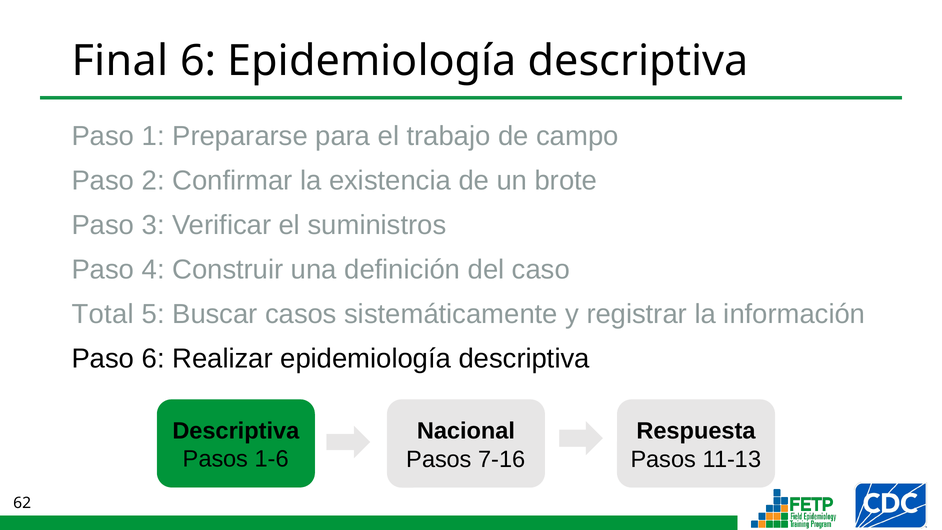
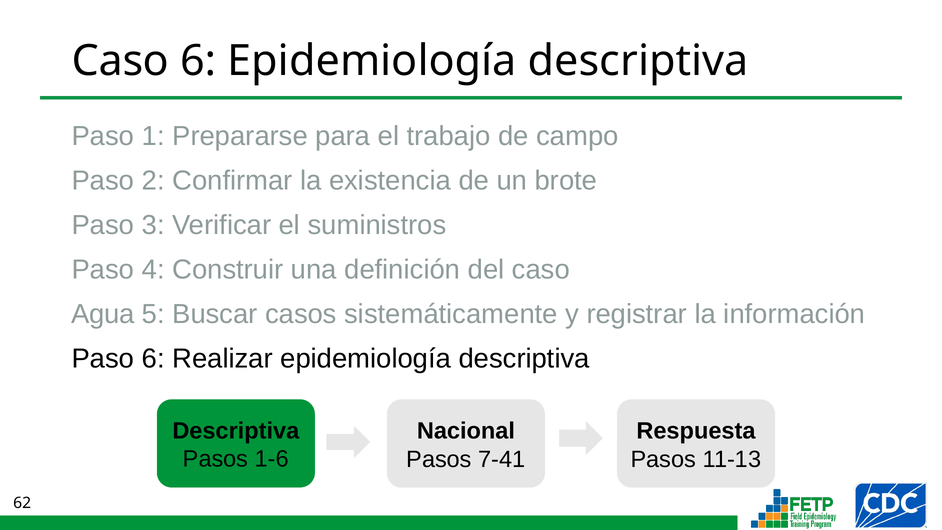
Final at (120, 61): Final -> Caso
Total: Total -> Agua
7-16: 7-16 -> 7-41
